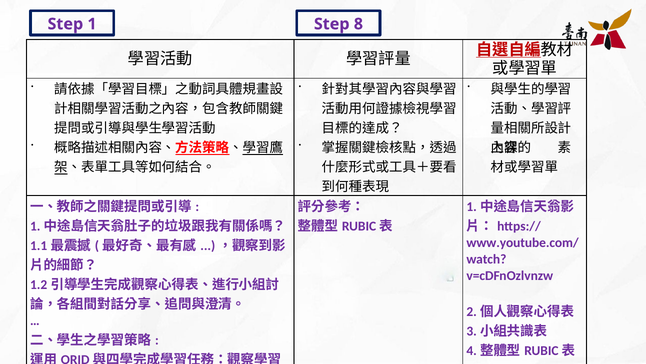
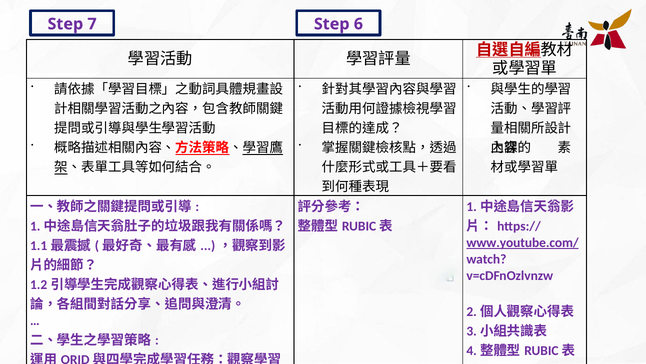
1: 1 -> 7
8: 8 -> 6
www.youtube.com/ underline: none -> present
